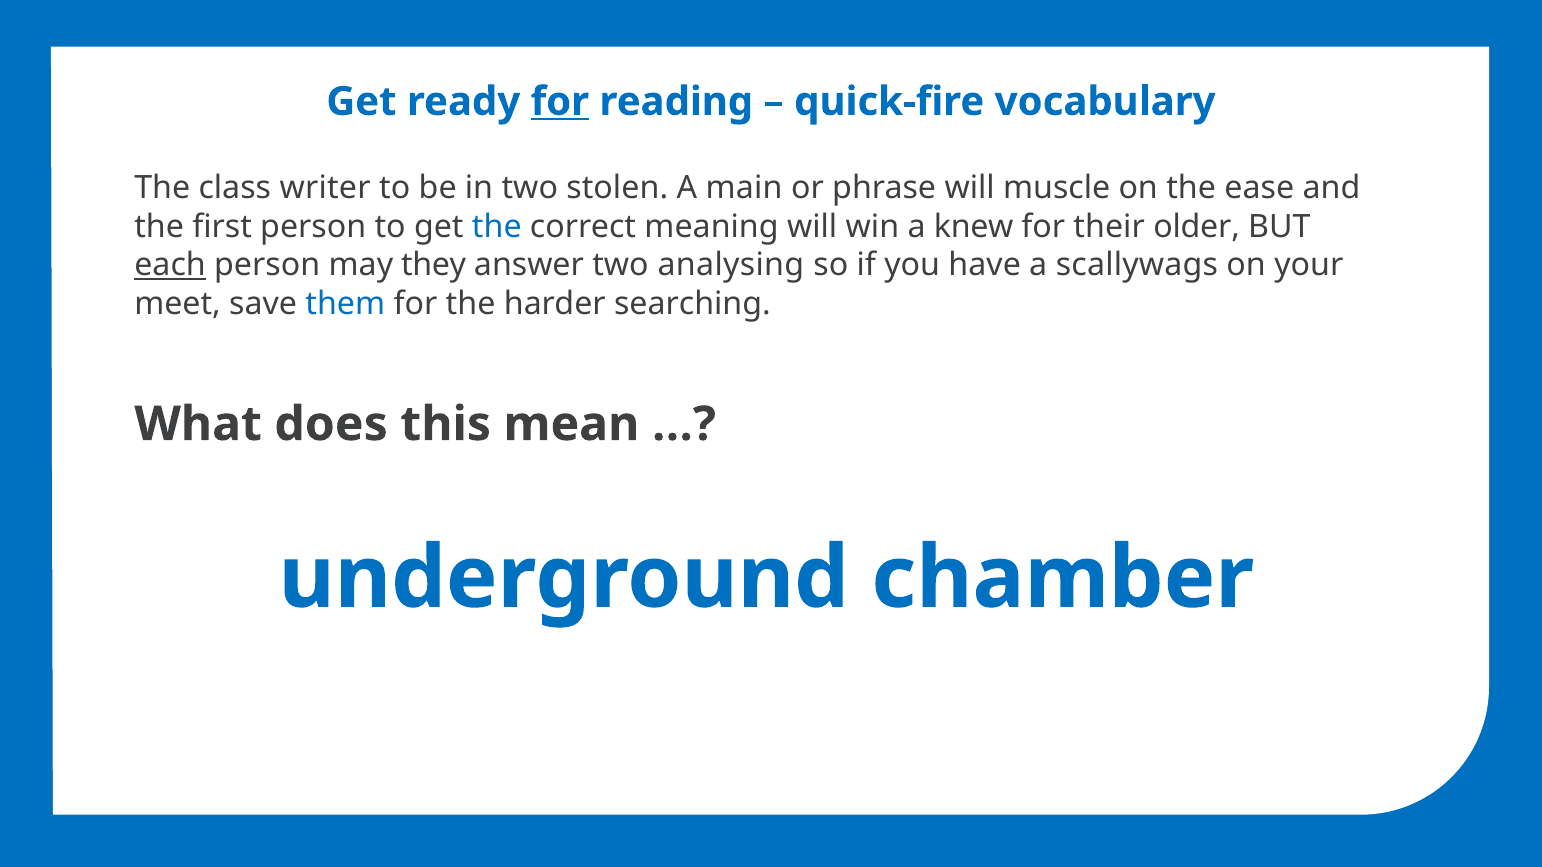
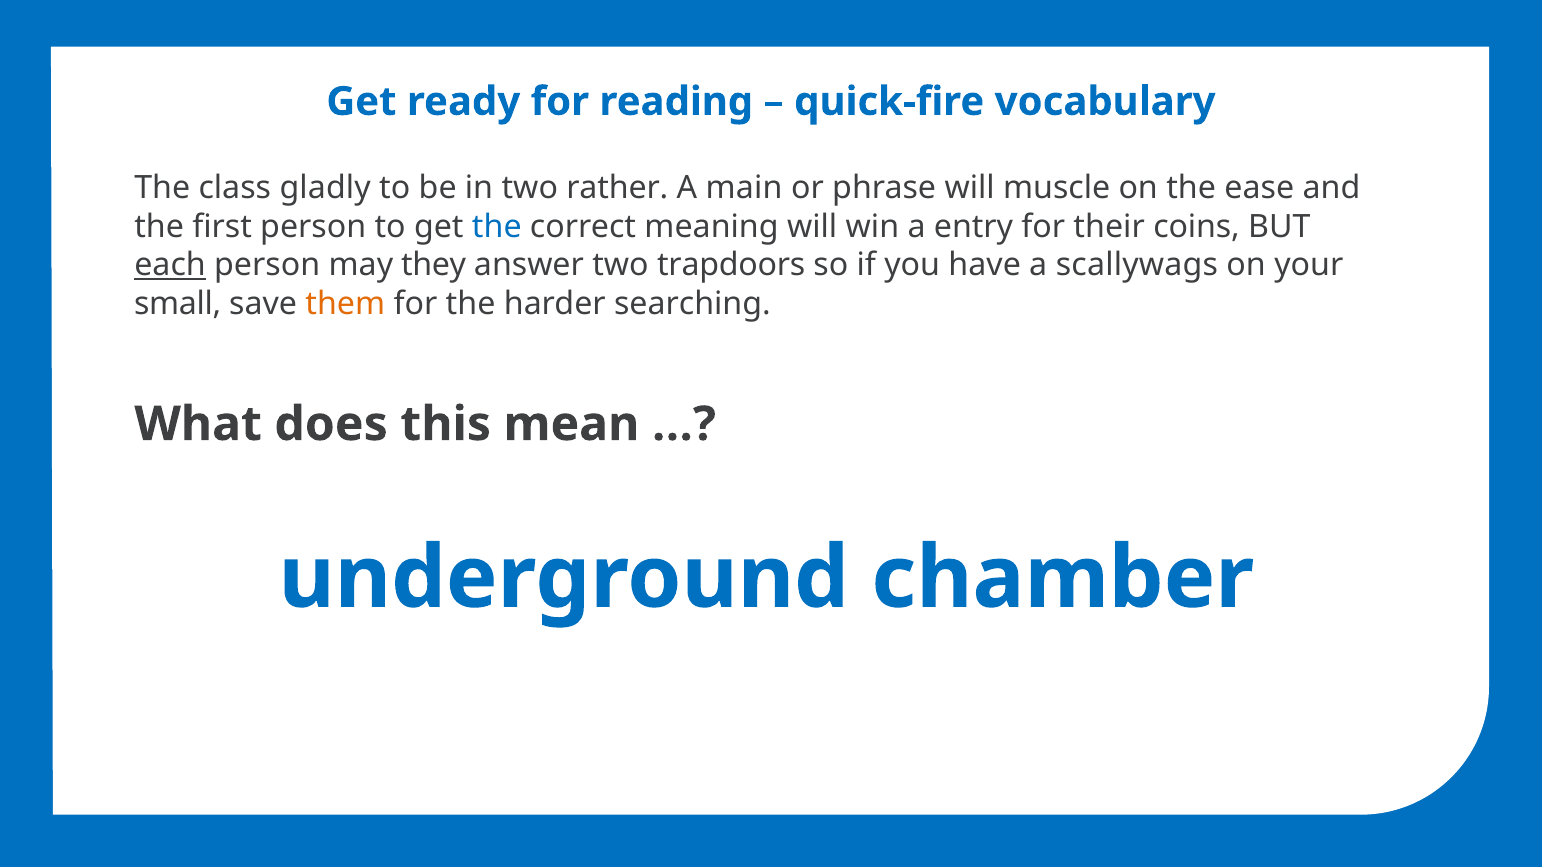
for at (560, 102) underline: present -> none
writer: writer -> gladly
stolen: stolen -> rather
knew: knew -> entry
older: older -> coins
analysing: analysing -> trapdoors
meet: meet -> small
them colour: blue -> orange
